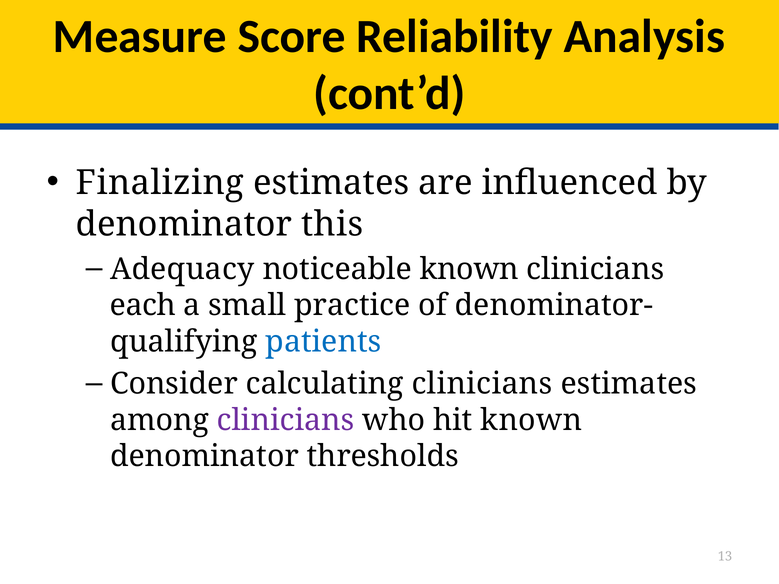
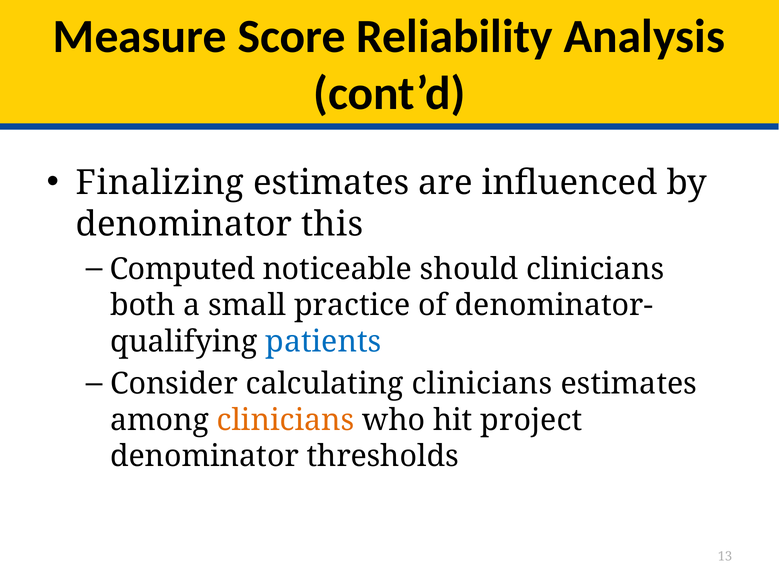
Adequacy: Adequacy -> Computed
noticeable known: known -> should
each: each -> both
clinicians at (286, 420) colour: purple -> orange
hit known: known -> project
